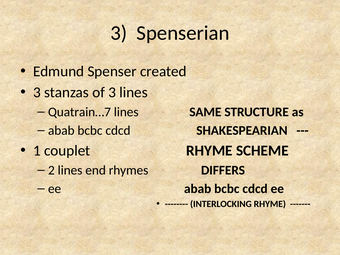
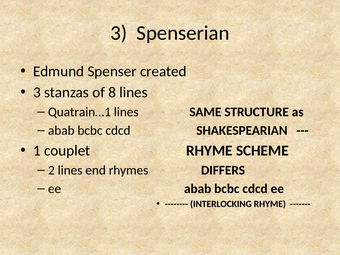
of 3: 3 -> 8
Quatrain…7: Quatrain…7 -> Quatrain…1
